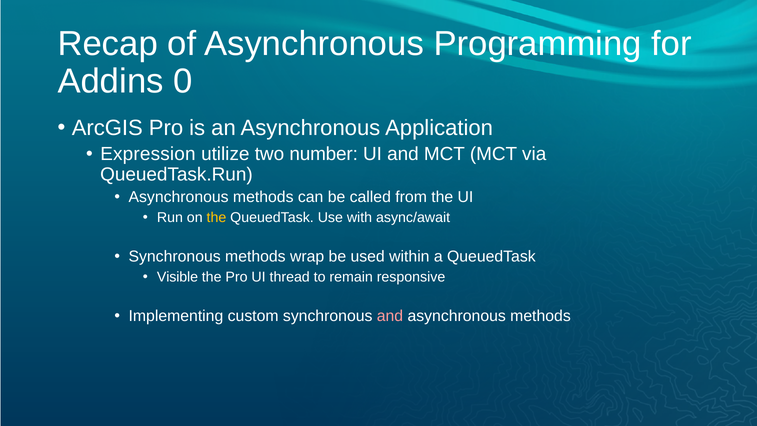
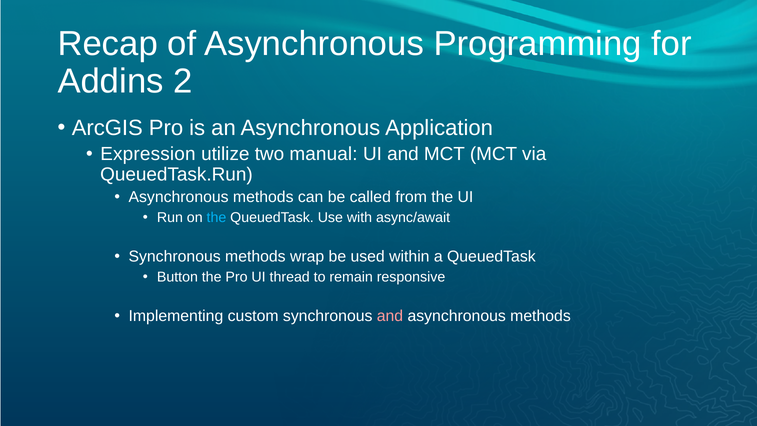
0: 0 -> 2
number: number -> manual
the at (216, 217) colour: yellow -> light blue
Visible: Visible -> Button
